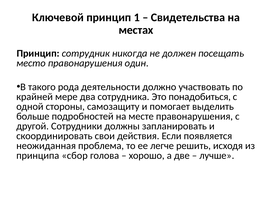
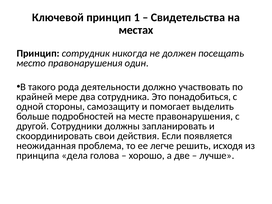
сбор: сбор -> дела
